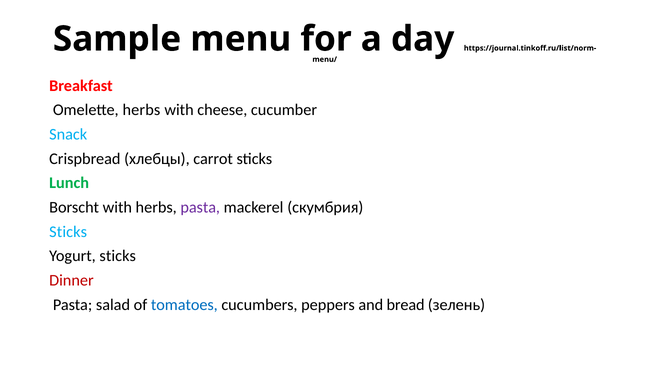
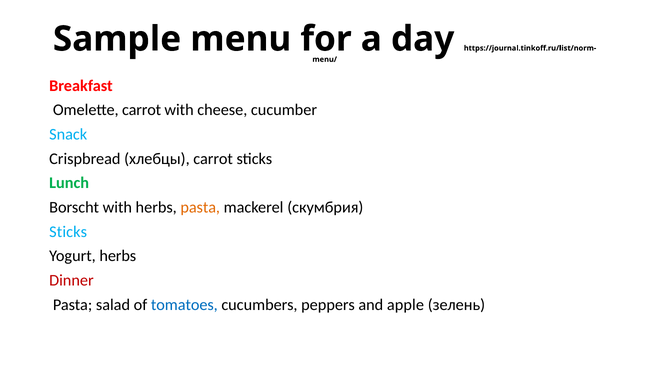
Omelette herbs: herbs -> carrot
pasta at (200, 207) colour: purple -> orange
Yogurt sticks: sticks -> herbs
bread: bread -> apple
